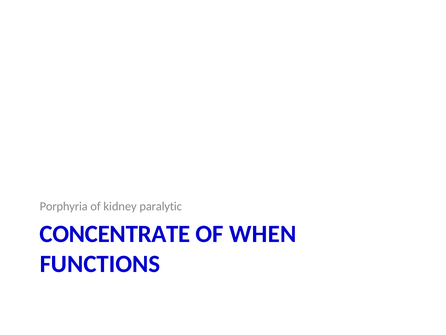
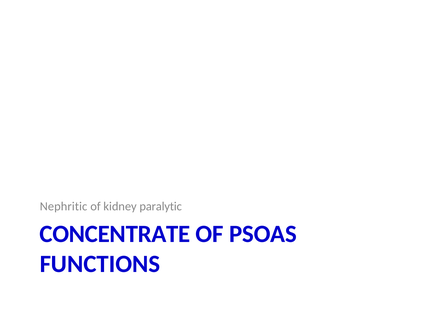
Porphyria: Porphyria -> Nephritic
WHEN: WHEN -> PSOAS
